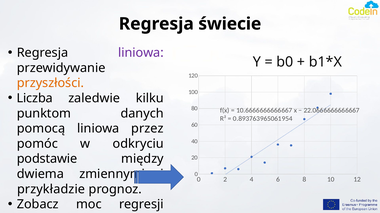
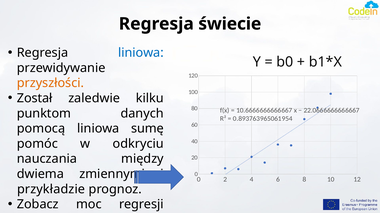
liniowa at (141, 53) colour: purple -> blue
Liczba: Liczba -> Został
przez: przez -> sumę
podstawie: podstawie -> nauczania
